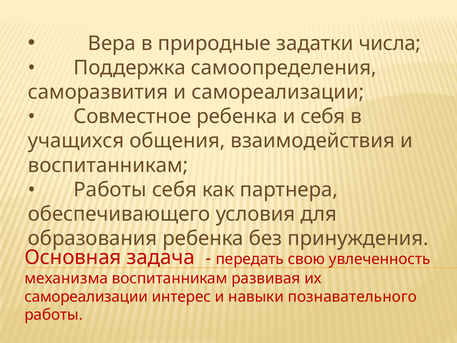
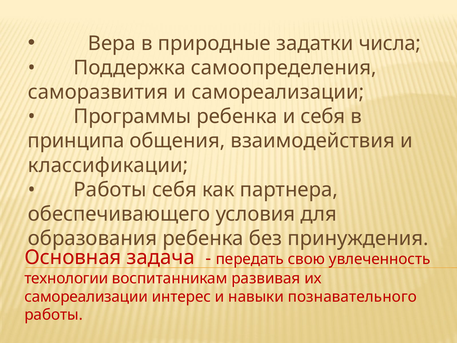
Совместное: Совместное -> Программы
учащихся: учащихся -> принципа
воспитанникам at (108, 165): воспитанникам -> классификации
механизма: механизма -> технологии
